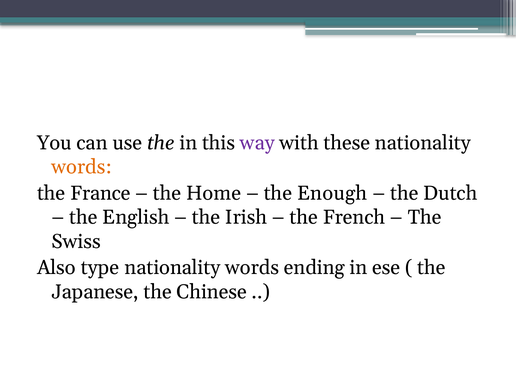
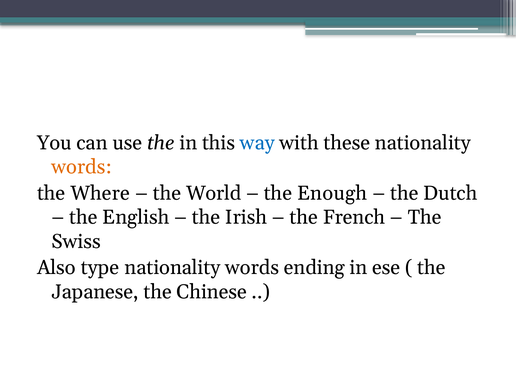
way colour: purple -> blue
France: France -> Where
Home: Home -> World
